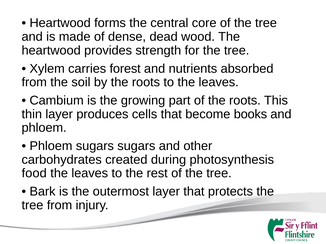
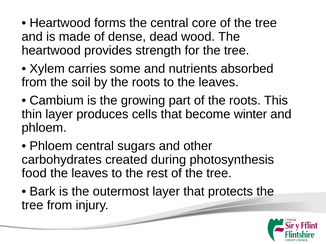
forest: forest -> some
books: books -> winter
Phloem sugars: sugars -> central
